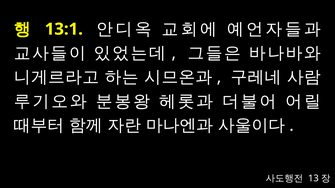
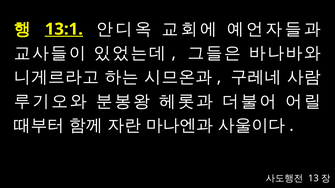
13:1 underline: none -> present
